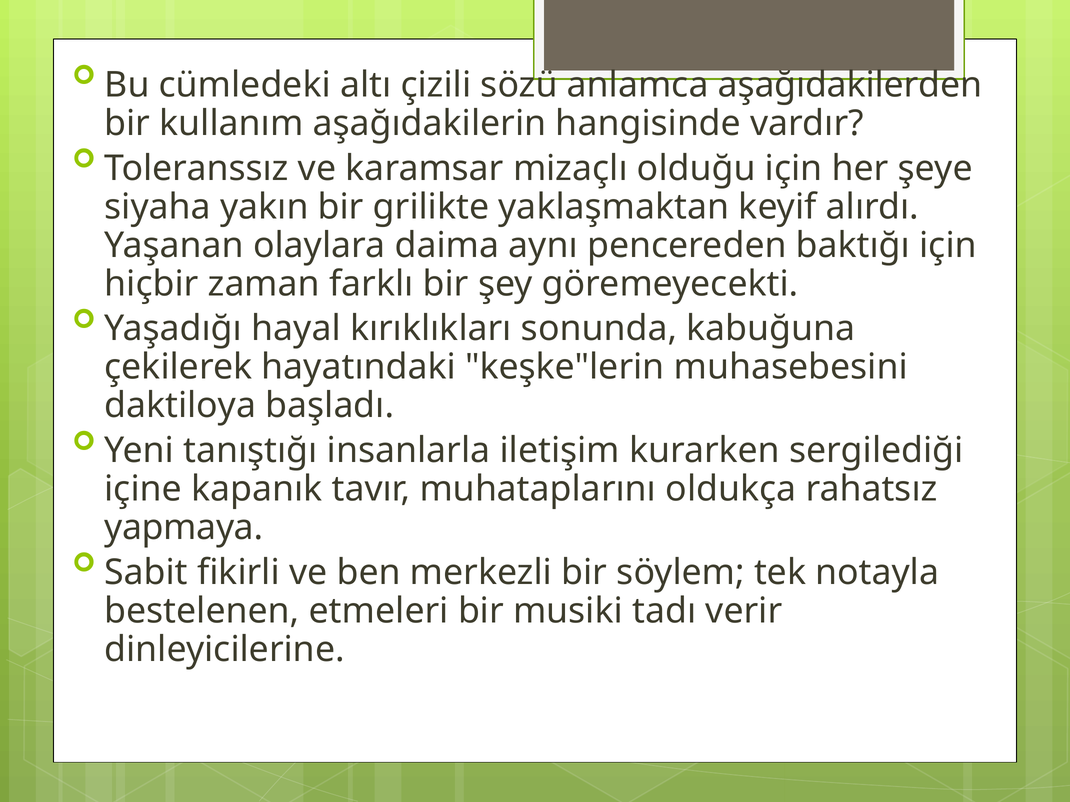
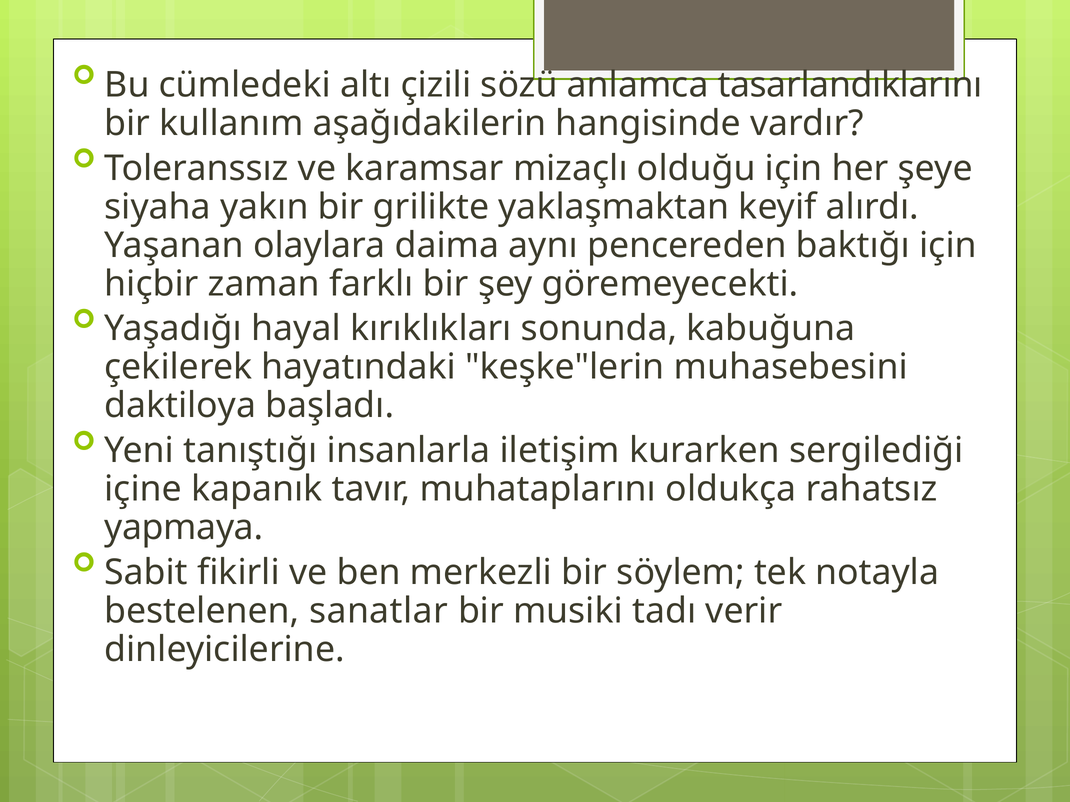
aşağıdakilerden: aşağıdakilerden -> tasarlandıklarını
etmeleri: etmeleri -> sanatlar
